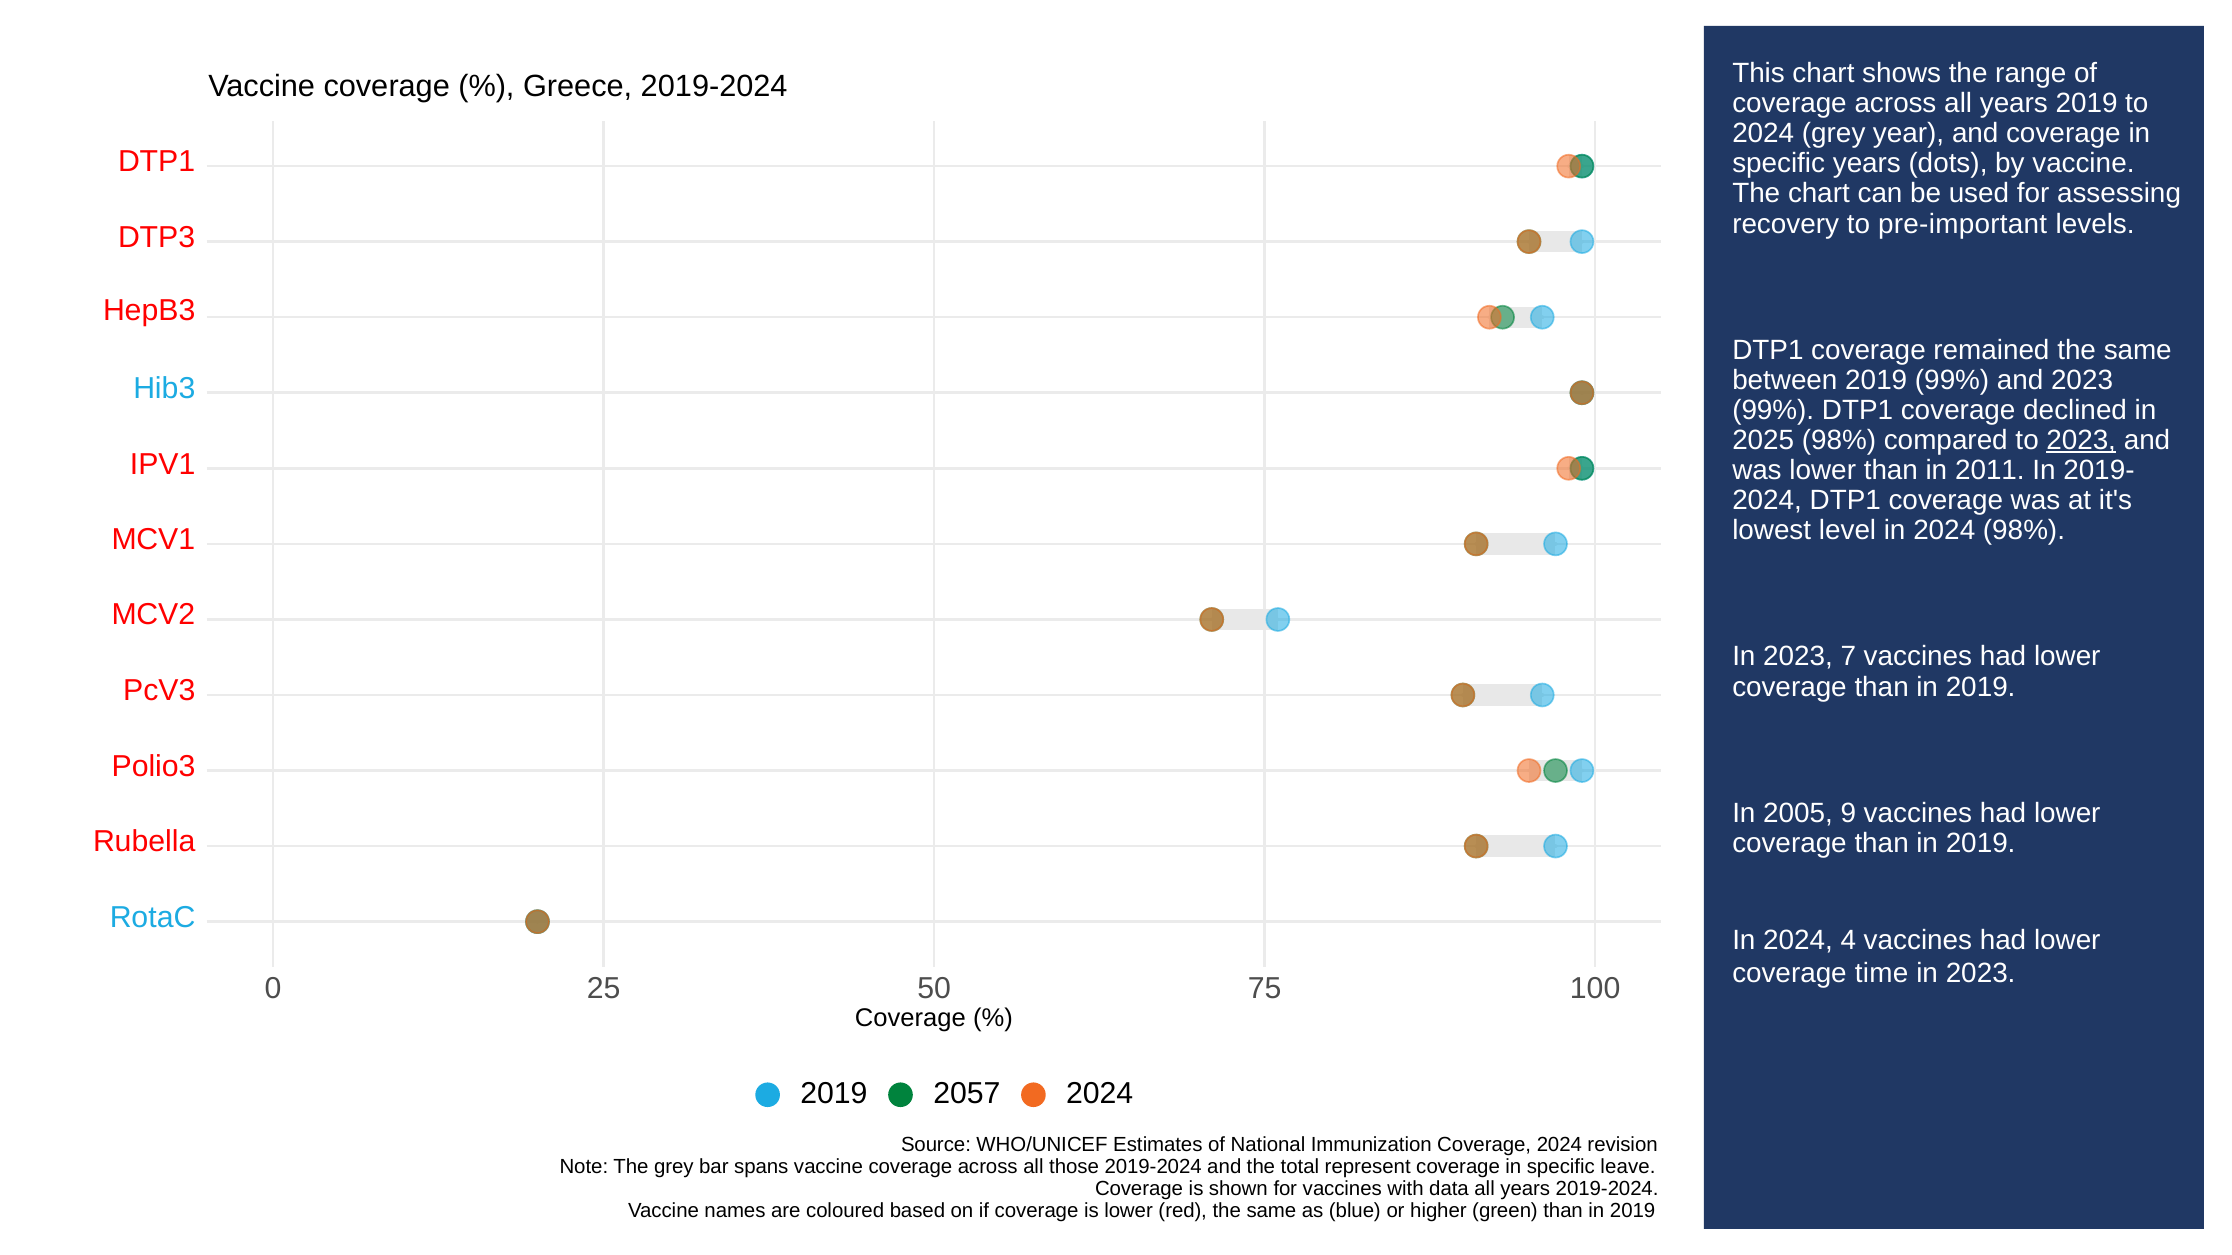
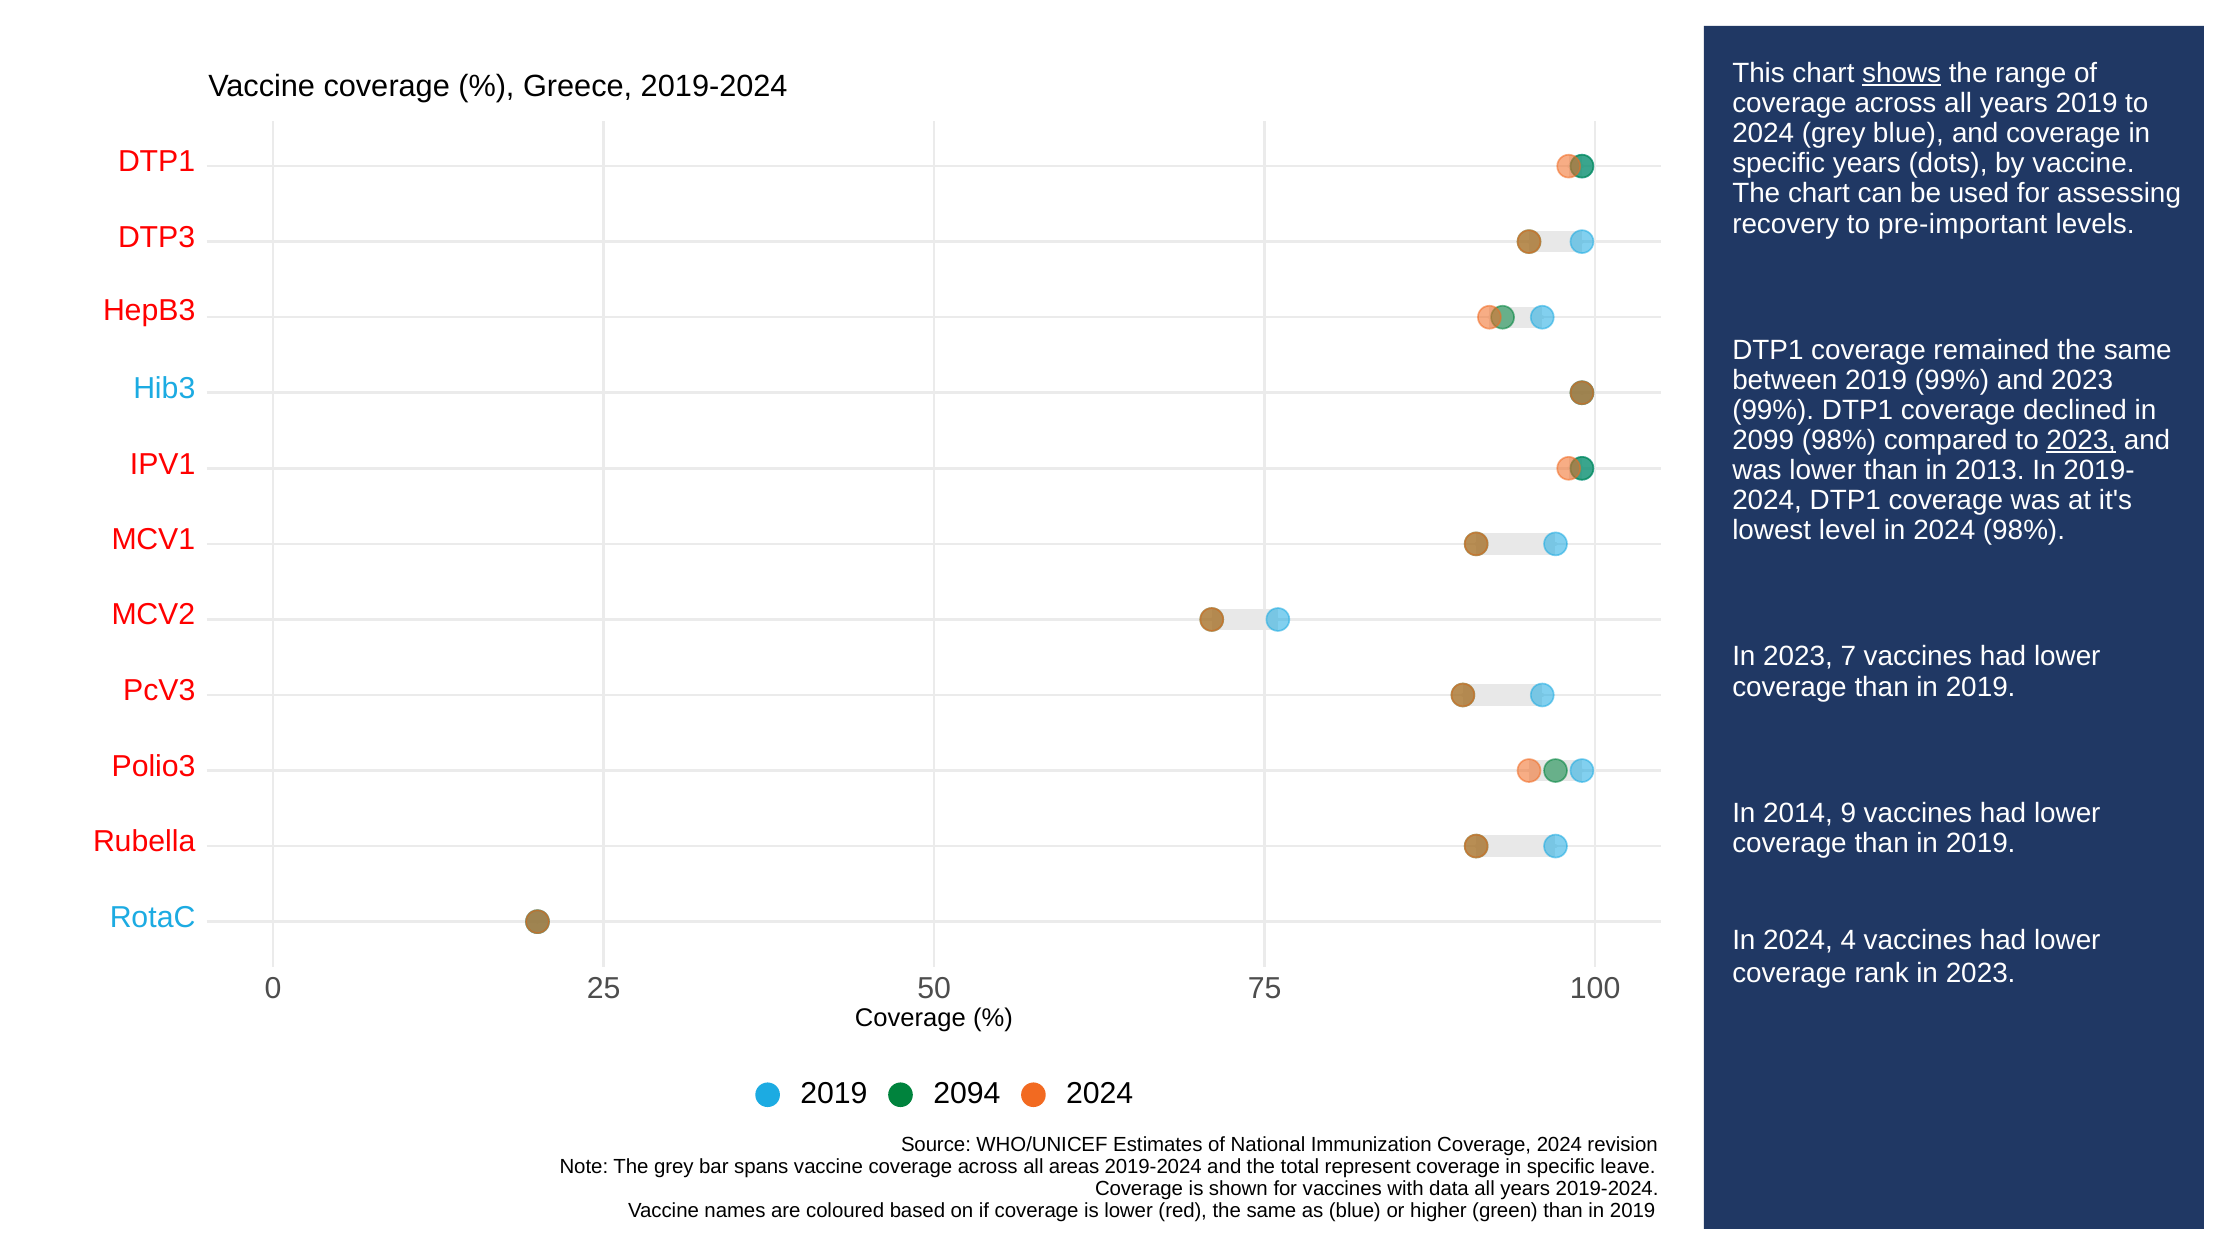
shows underline: none -> present
grey year: year -> blue
2025: 2025 -> 2099
2011: 2011 -> 2013
2005: 2005 -> 2014
time: time -> rank
2057: 2057 -> 2094
those: those -> areas
